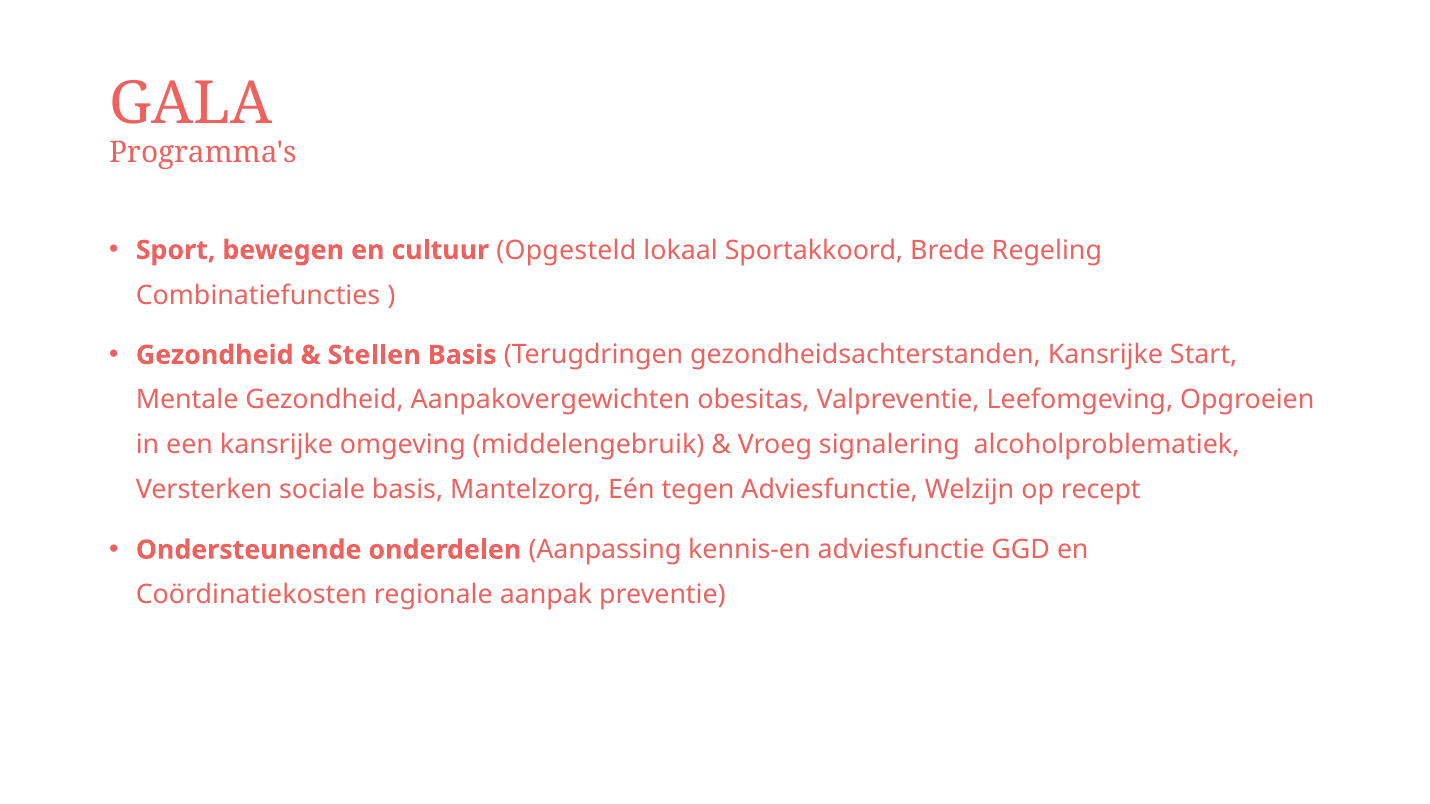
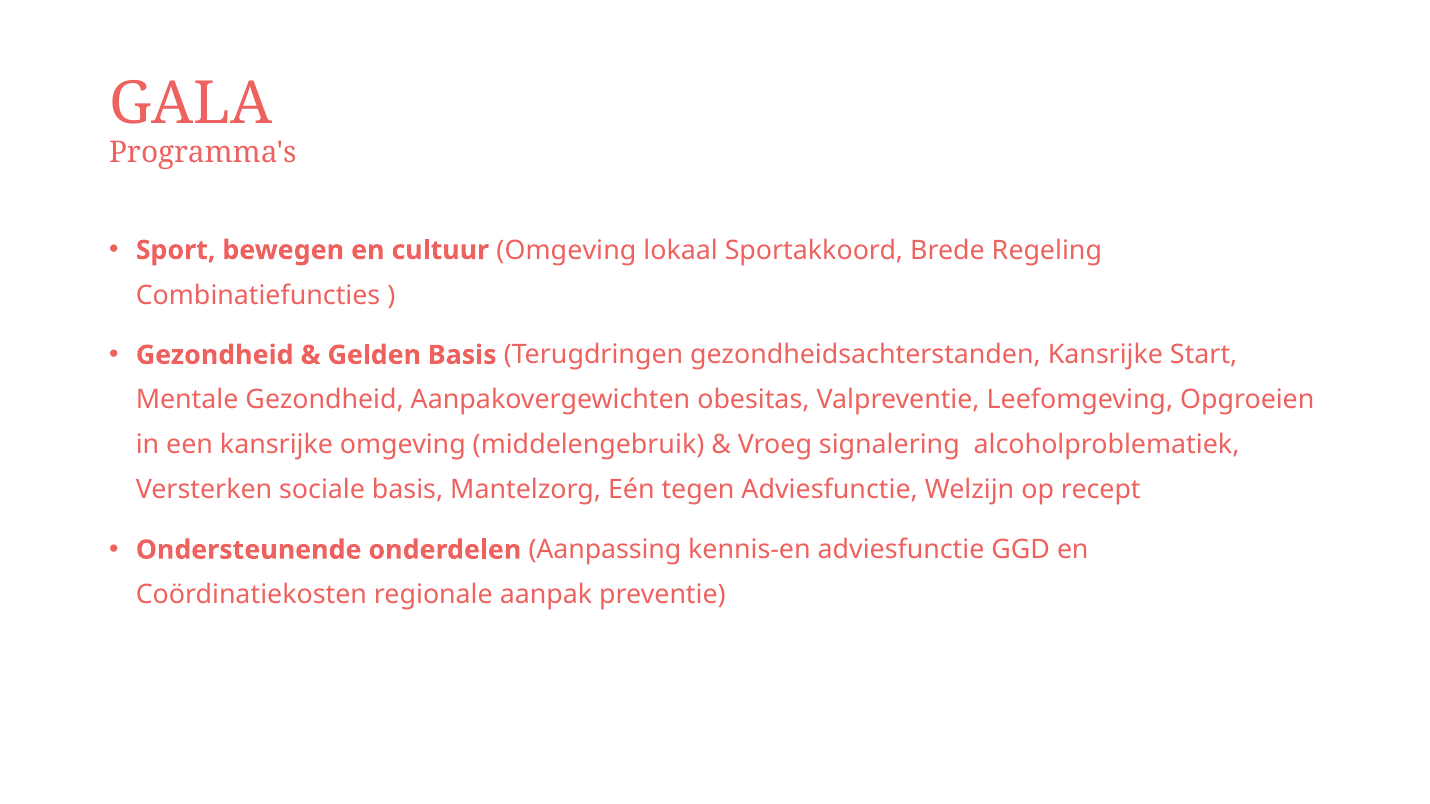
cultuur Opgesteld: Opgesteld -> Omgeving
Stellen: Stellen -> Gelden
